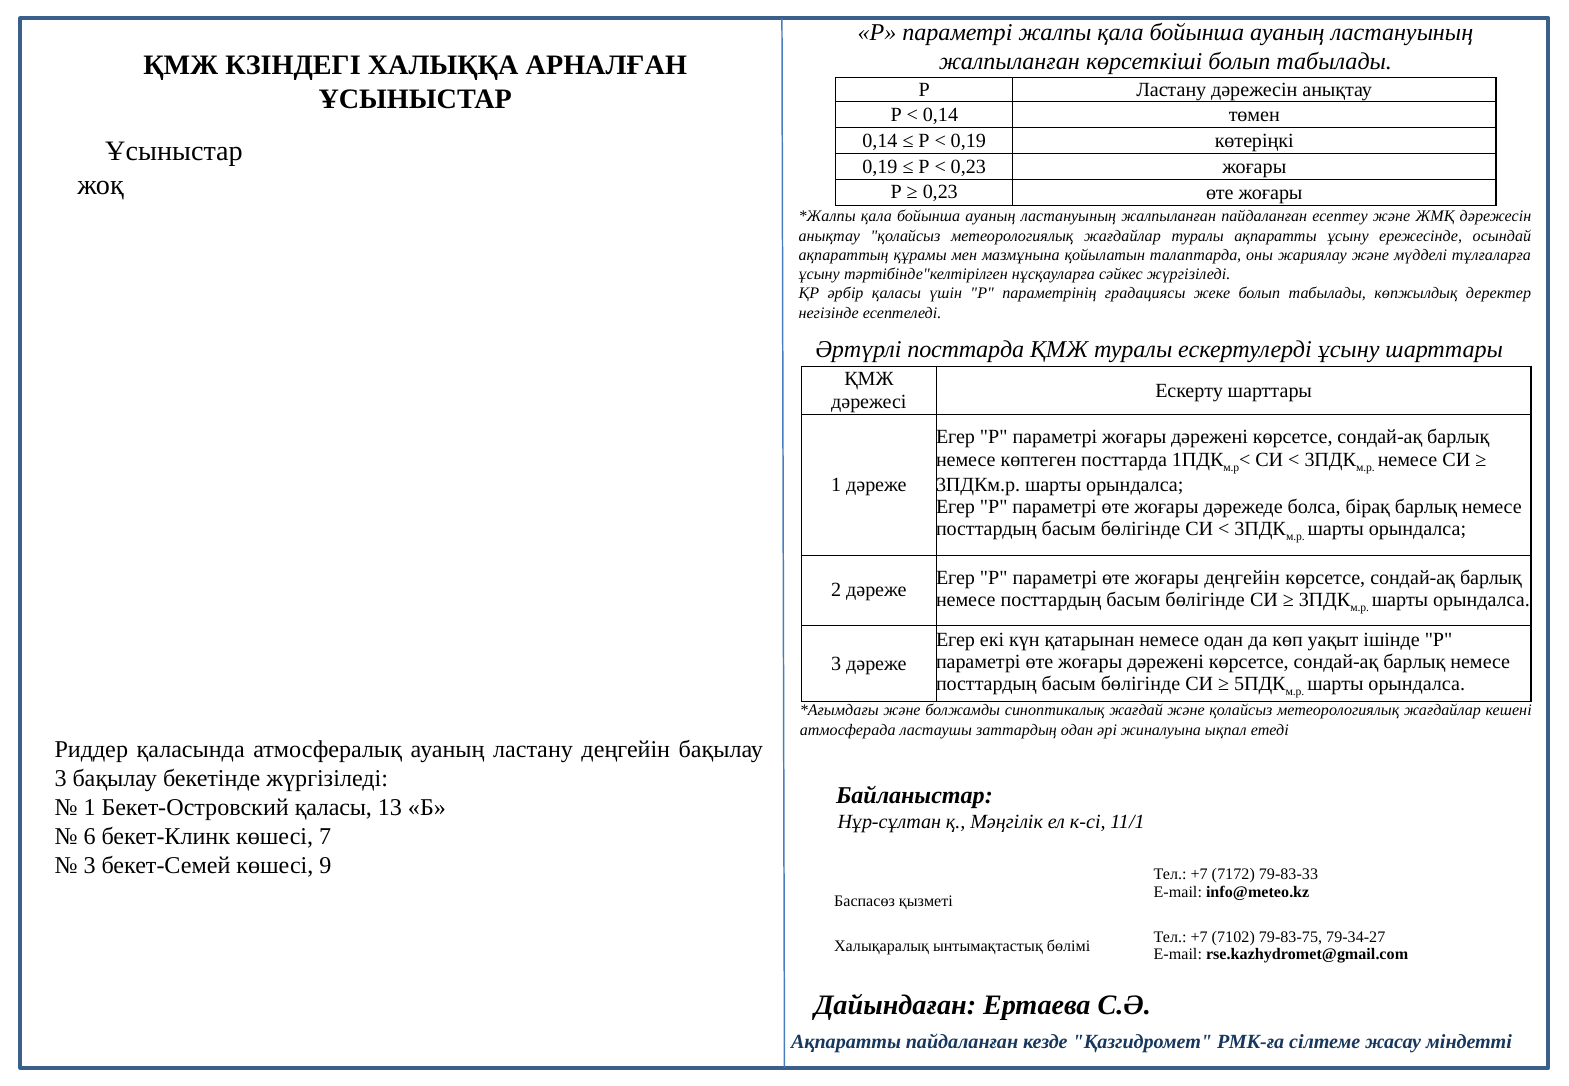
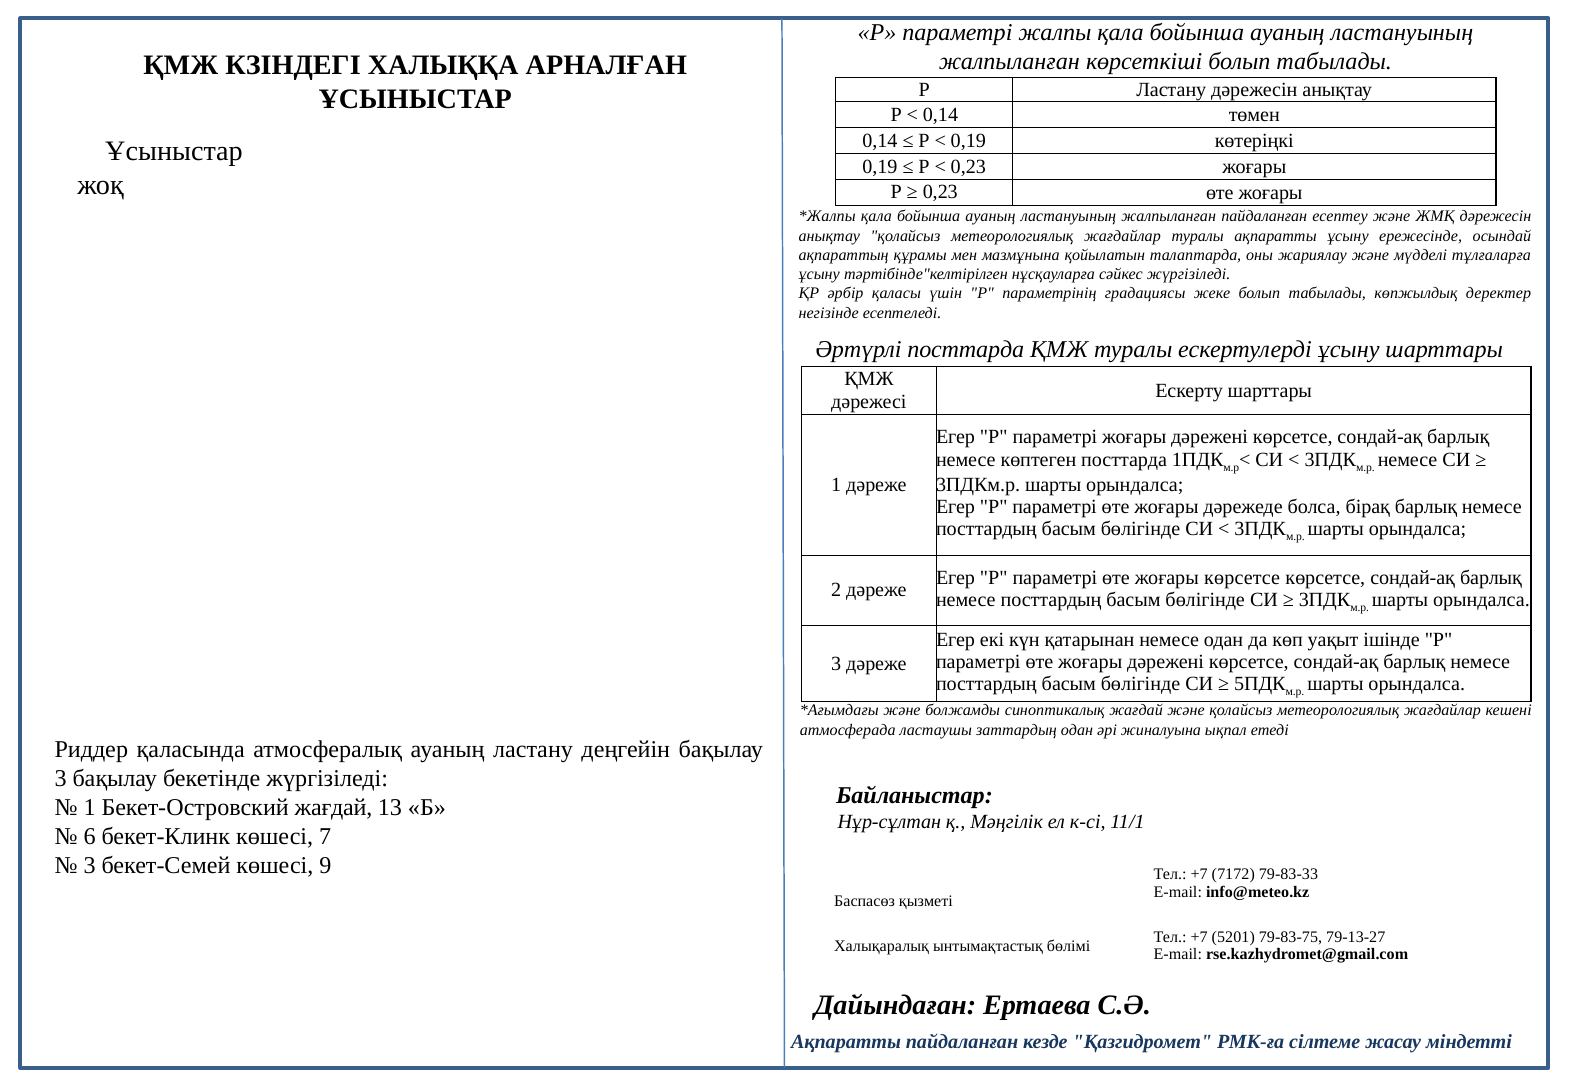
жоғары деңгейін: деңгейін -> көрсетсе
Бекет-Островский қаласы: қаласы -> жағдай
7102: 7102 -> 5201
79-34-27: 79-34-27 -> 79-13-27
